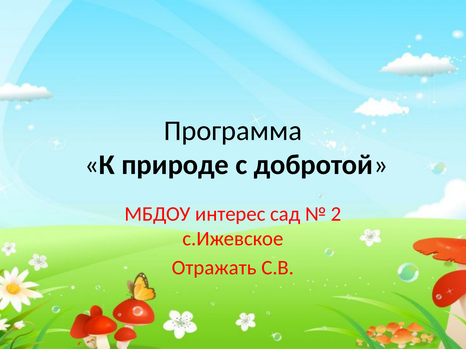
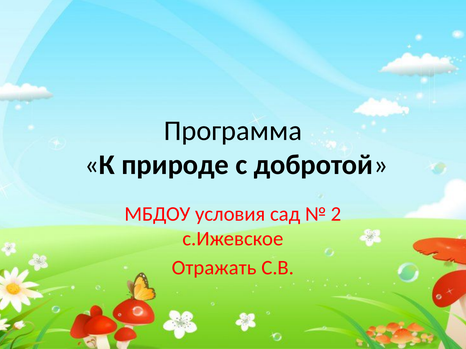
интерес: интерес -> условия
